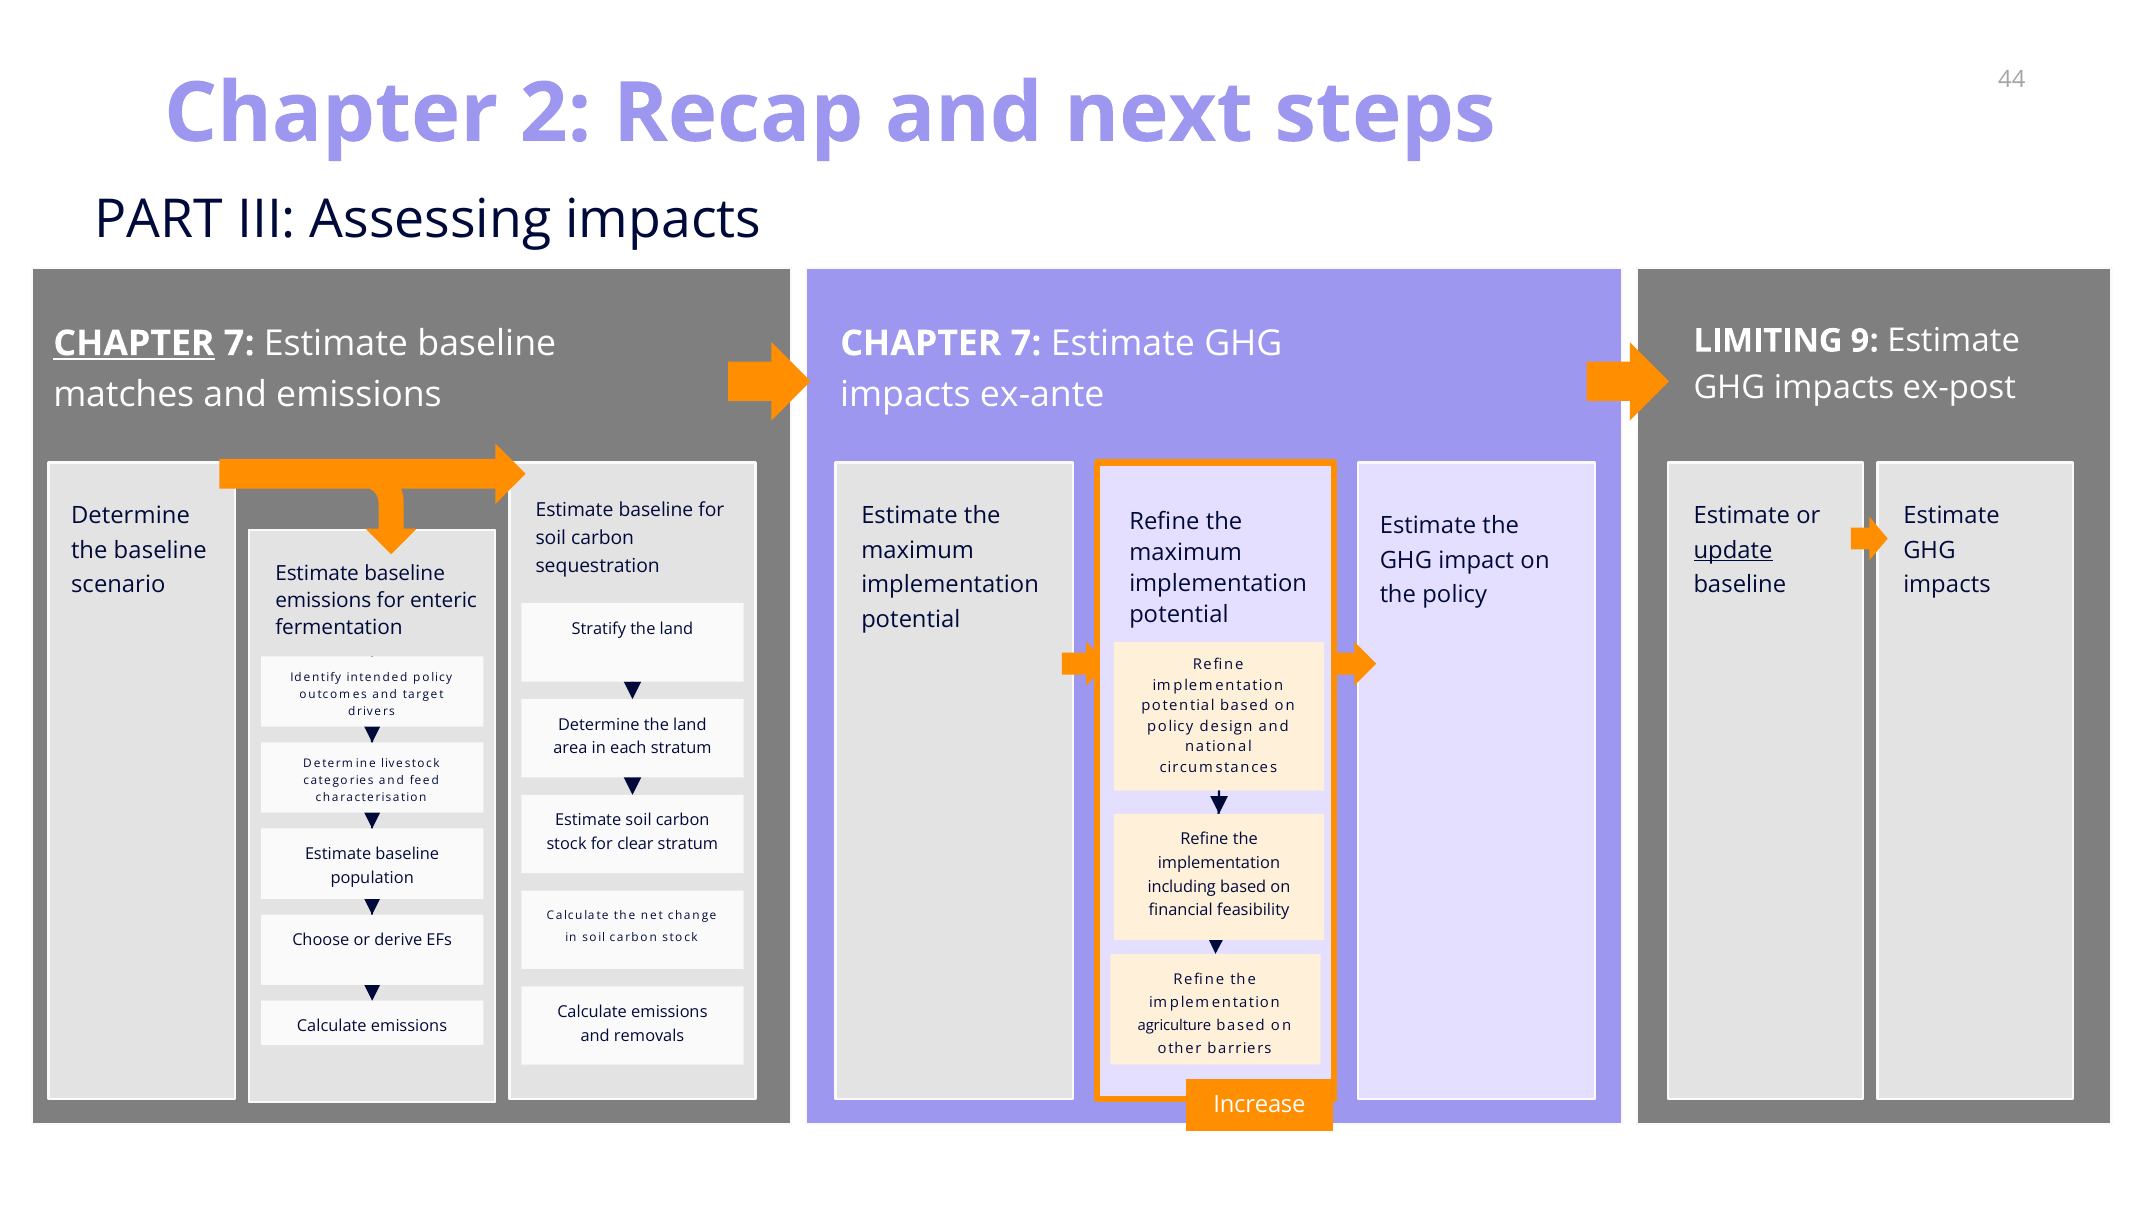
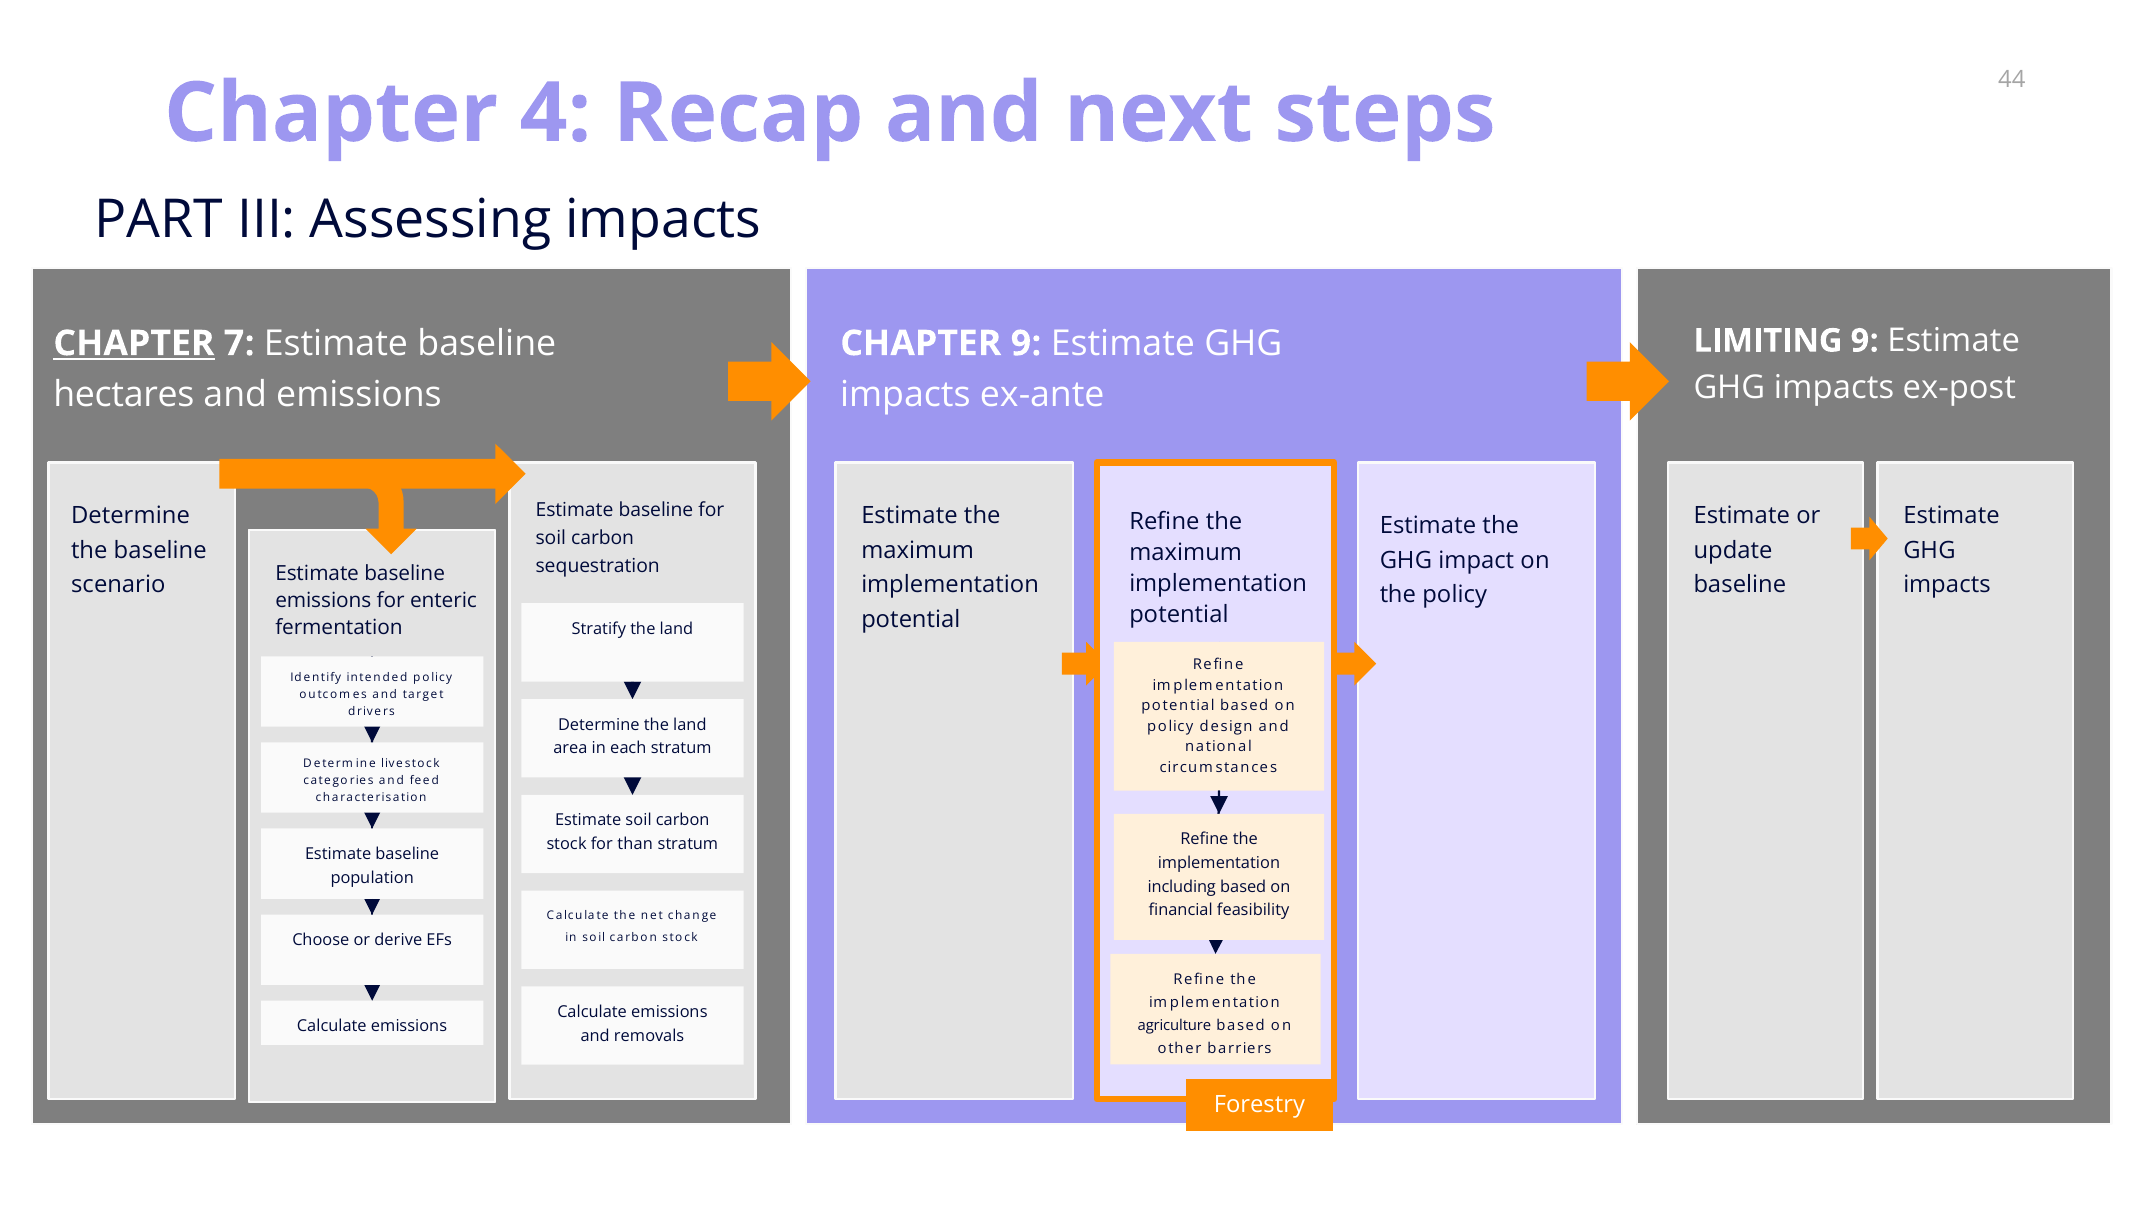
2: 2 -> 4
7 at (1026, 343): 7 -> 9
matches: matches -> hectares
update underline: present -> none
clear: clear -> than
Increase: Increase -> Forestry
